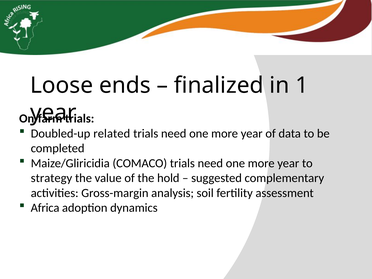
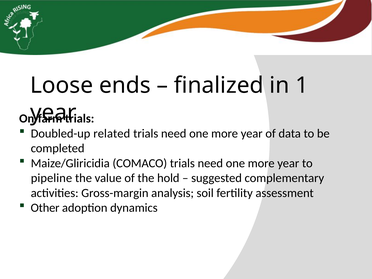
strategy: strategy -> pipeline
Africa: Africa -> Other
